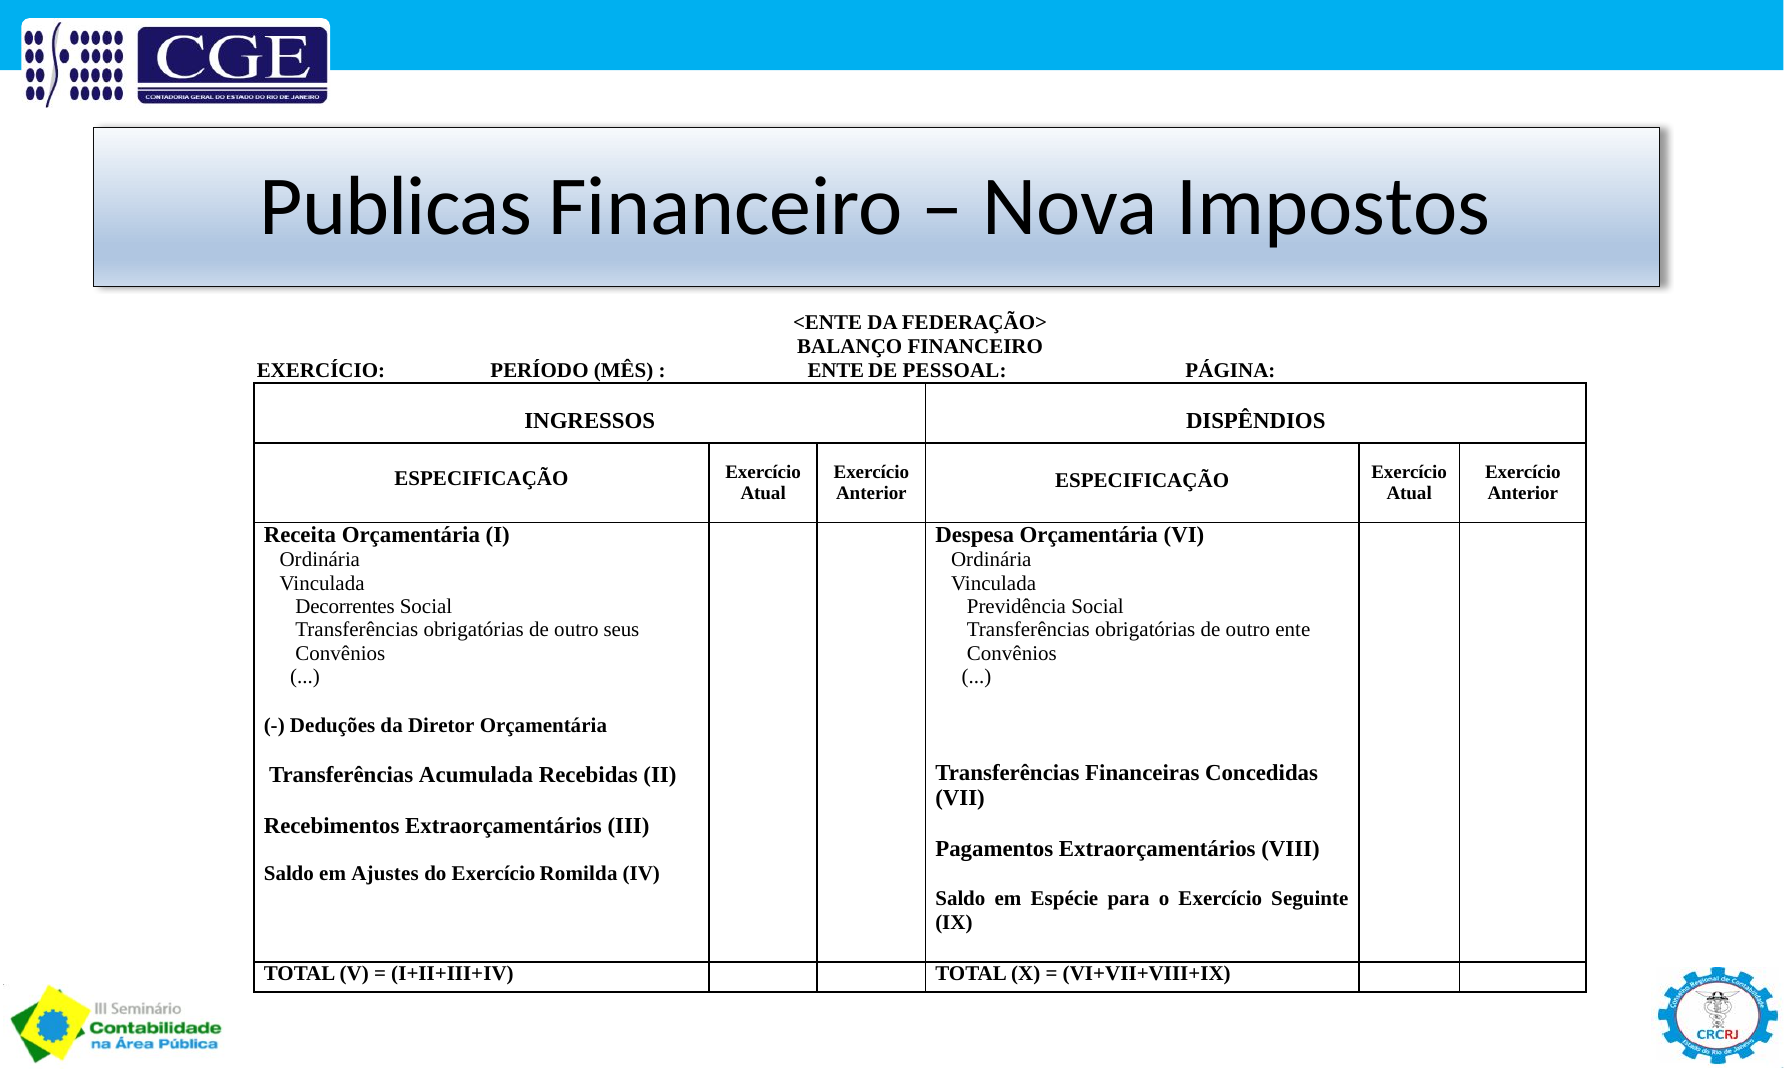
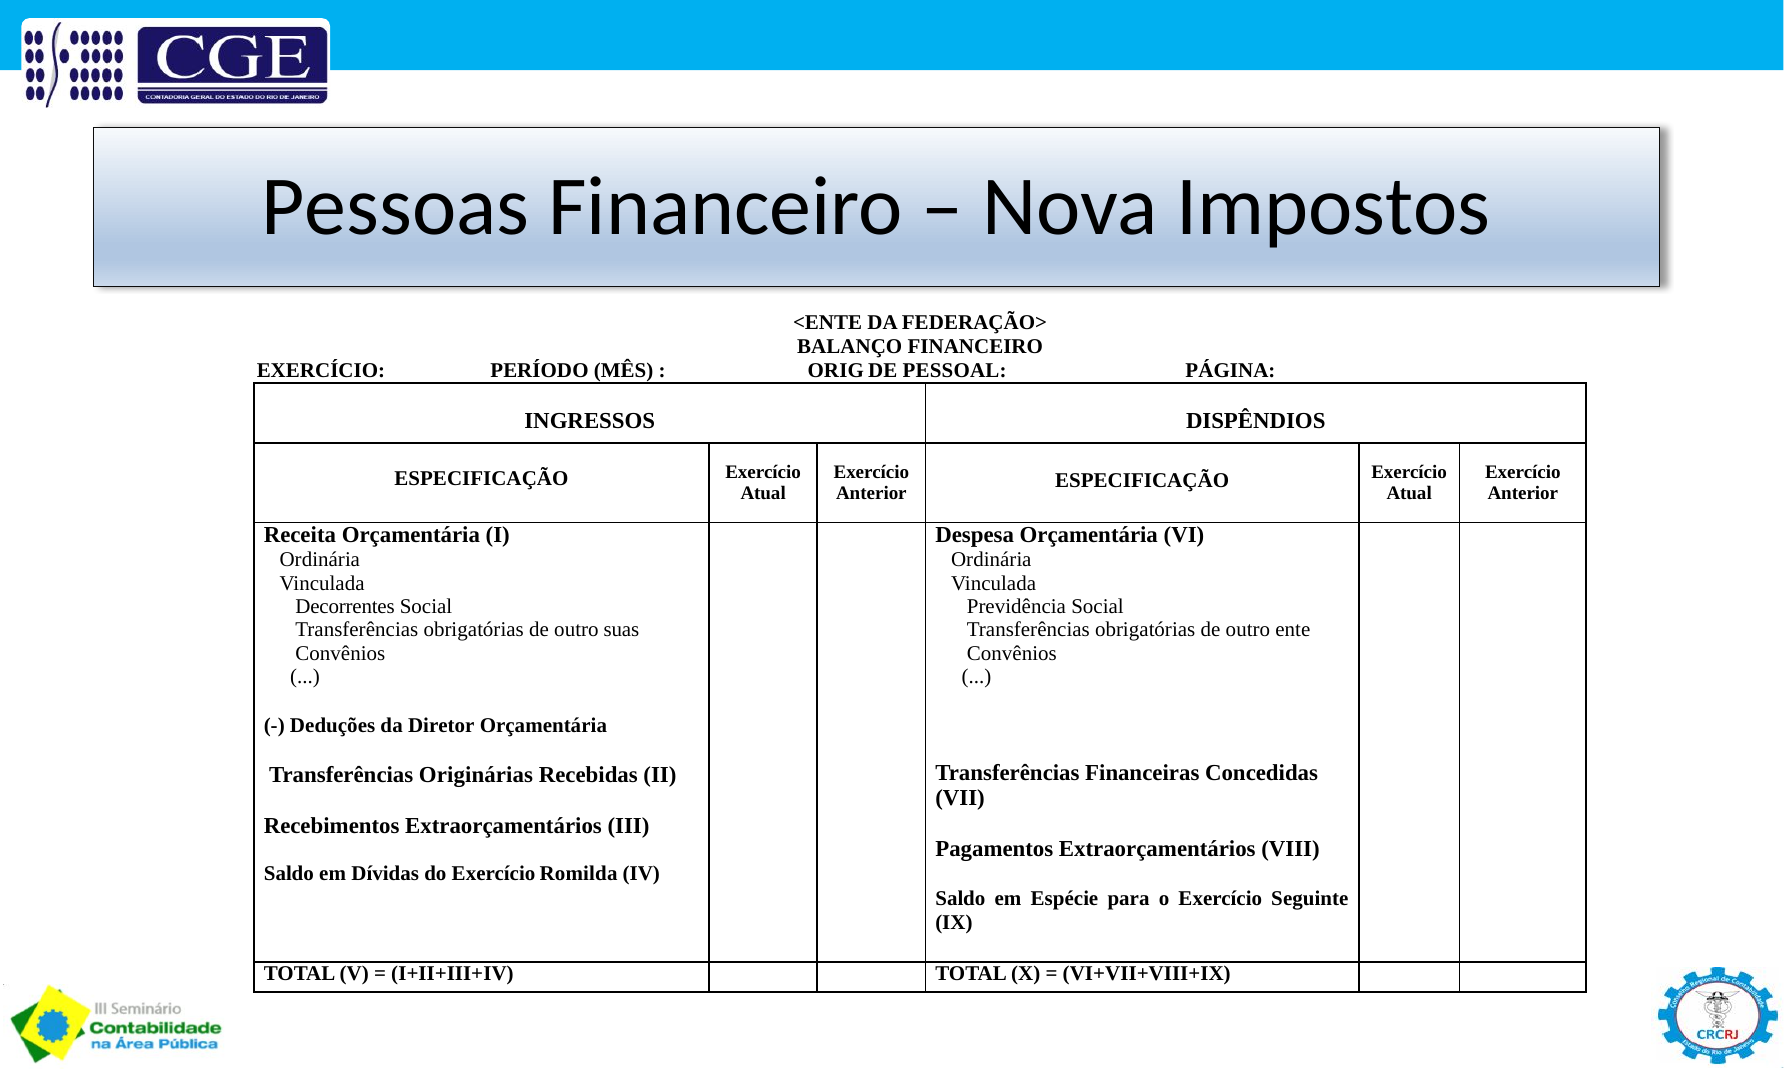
Publicas: Publicas -> Pessoas
ENTE at (836, 371): ENTE -> ORIG
seus: seus -> suas
Acumulada: Acumulada -> Originárias
Ajustes: Ajustes -> Dívidas
